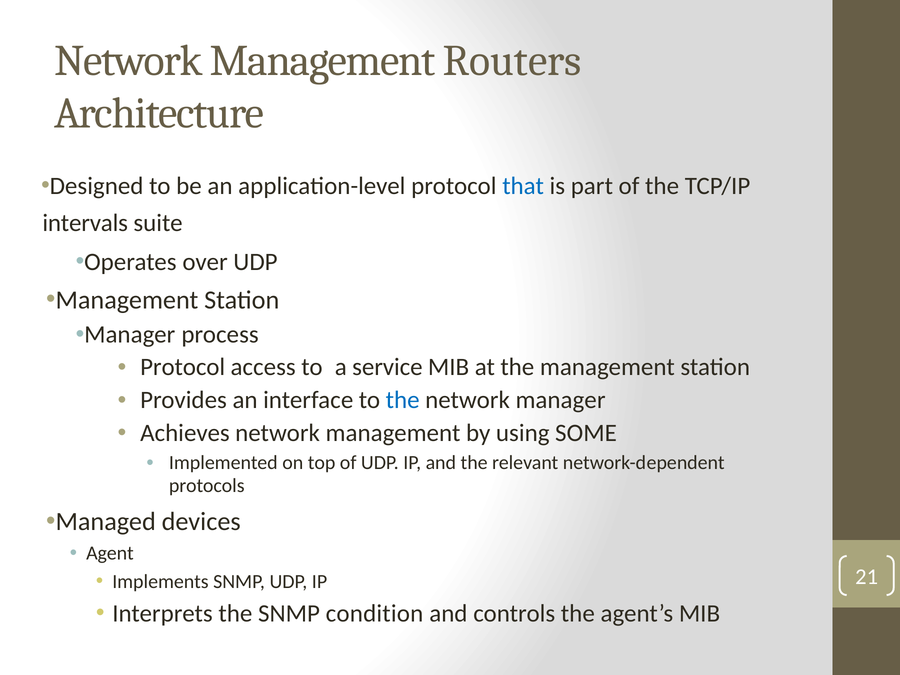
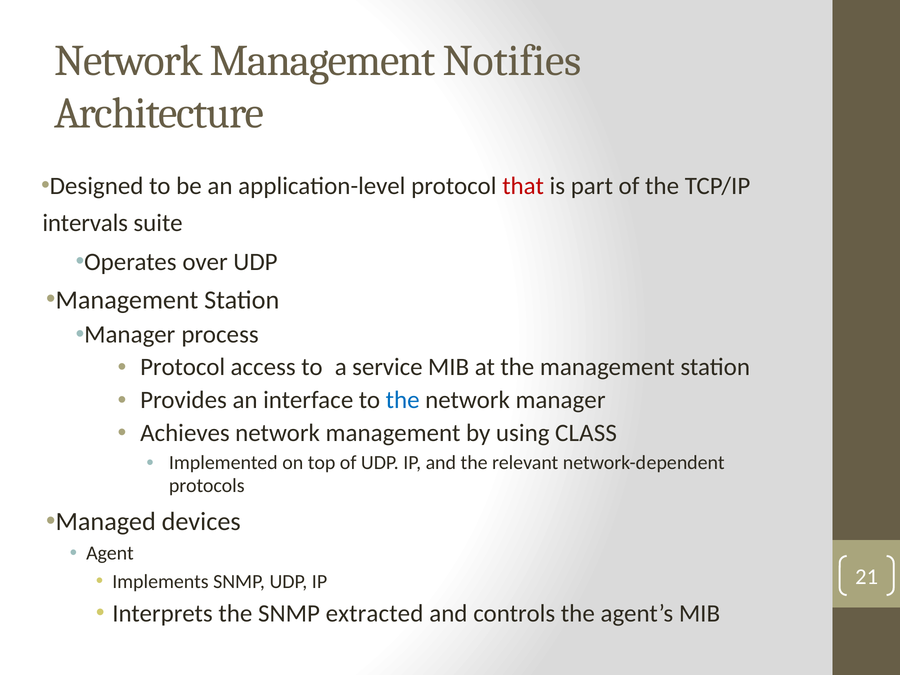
Routers: Routers -> Notifies
that colour: blue -> red
SOME: SOME -> CLASS
condition: condition -> extracted
